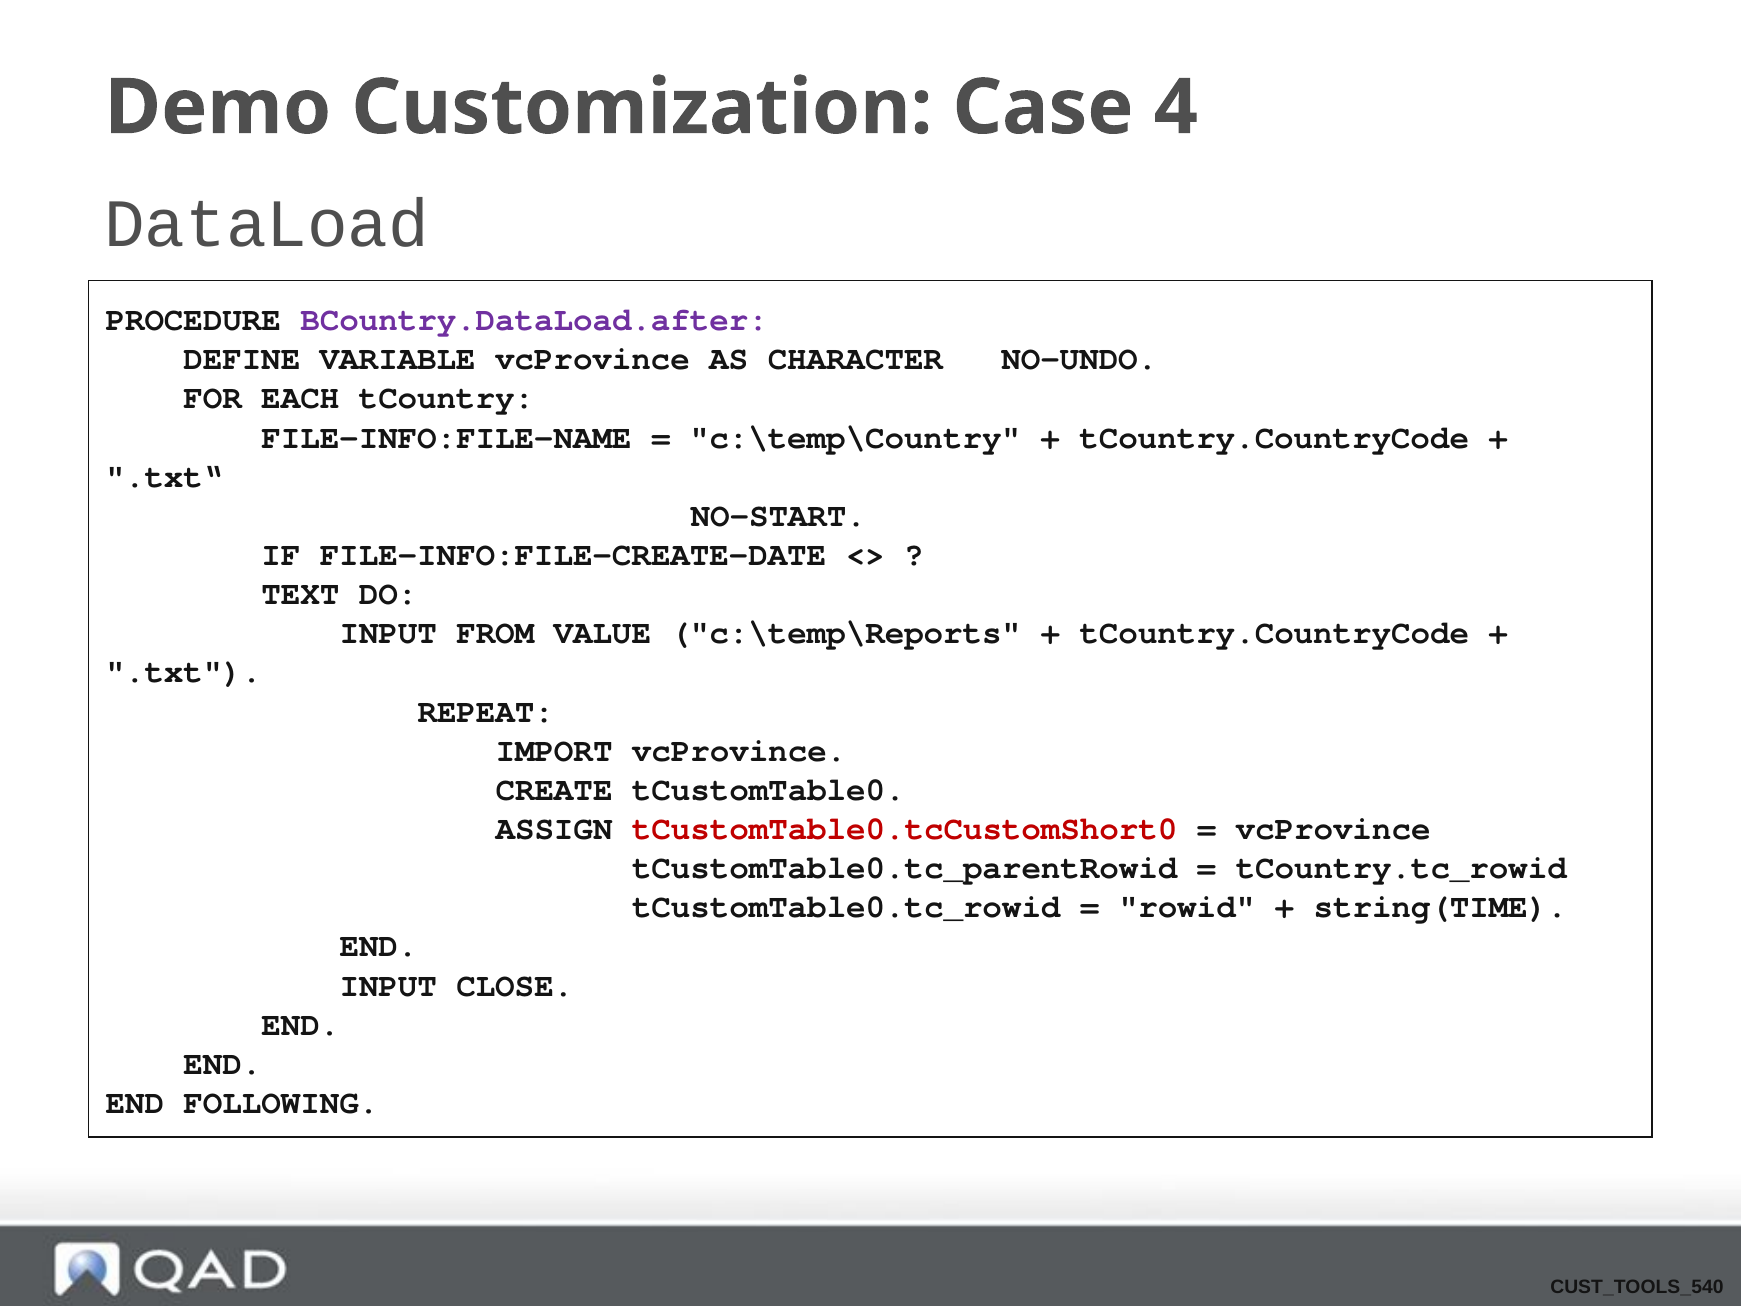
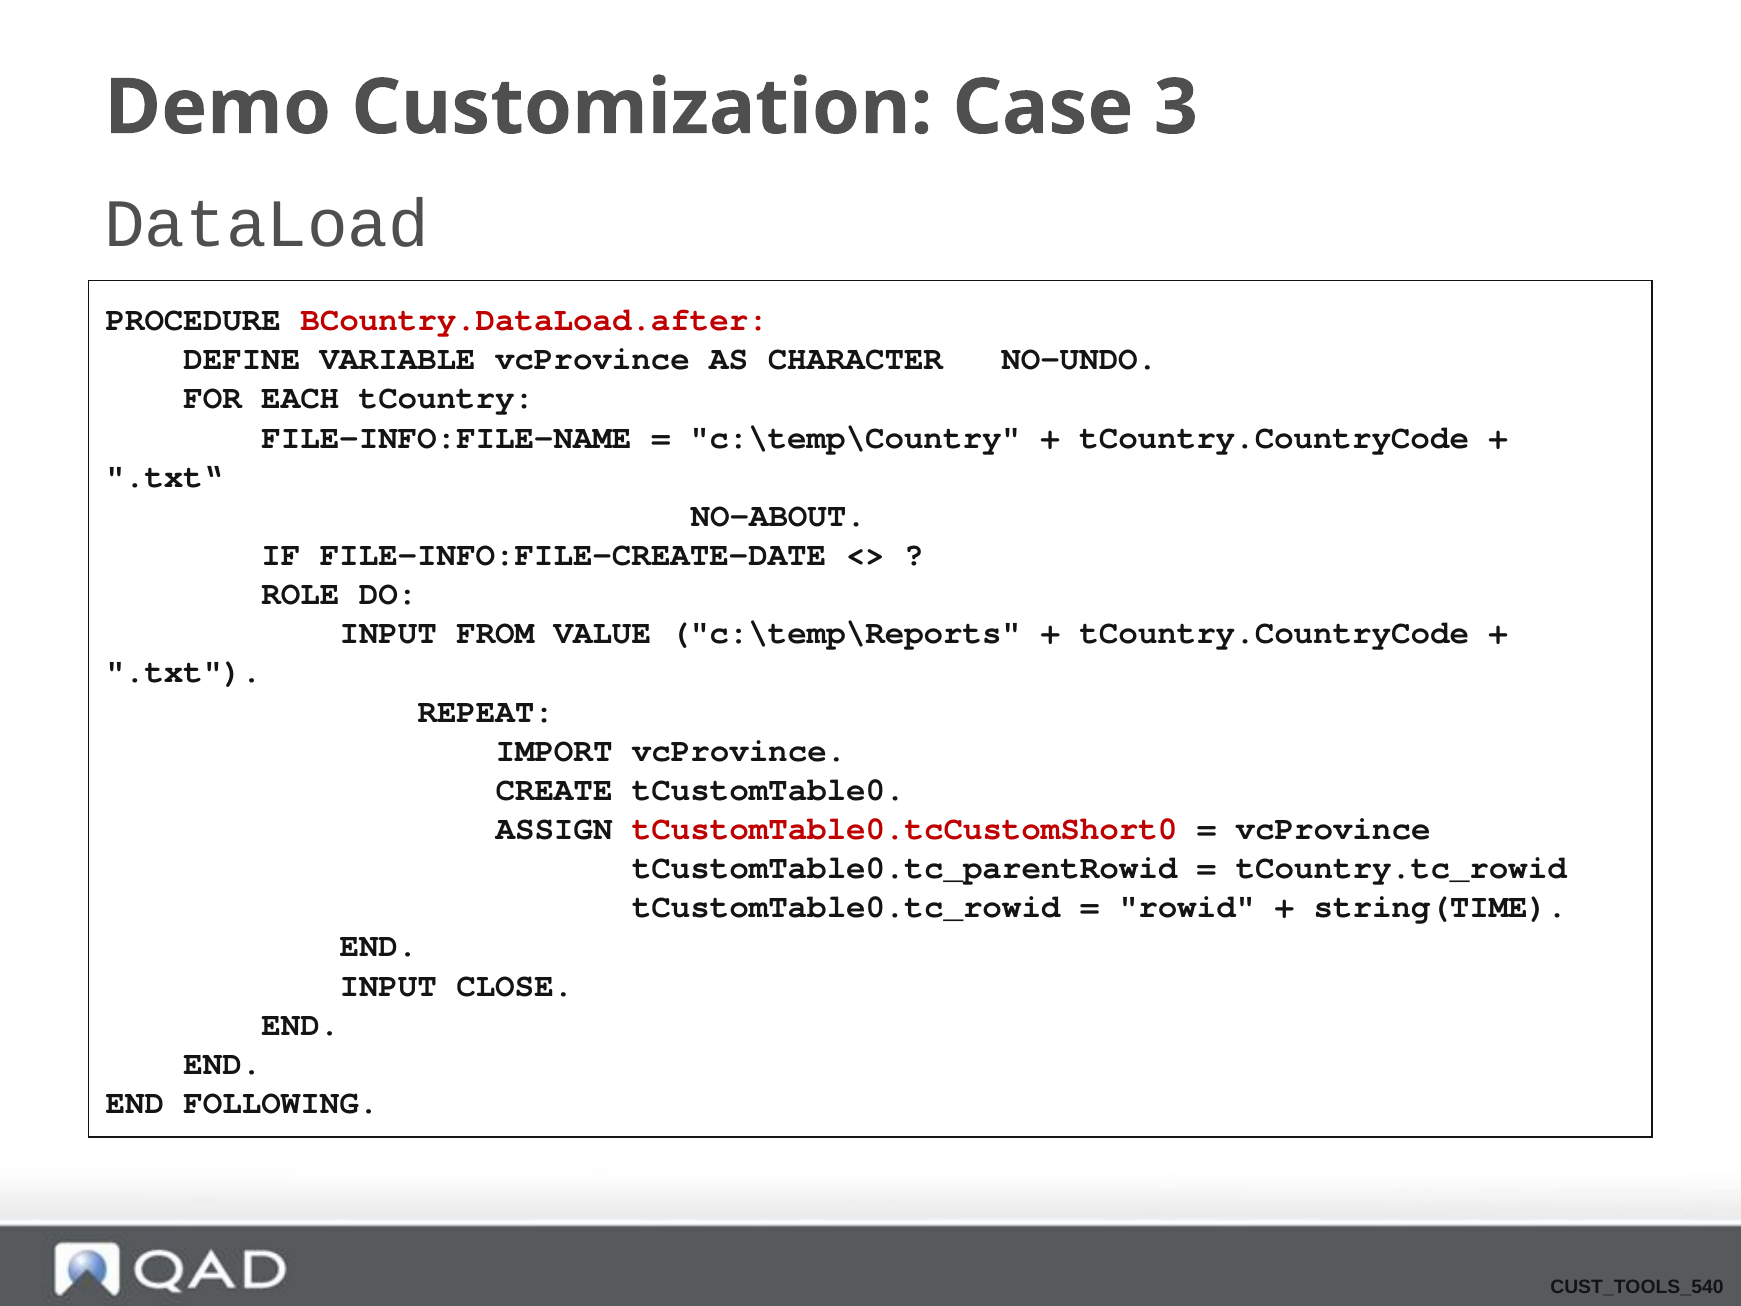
4: 4 -> 3
BCountry.DataLoad.after at (534, 320) colour: purple -> red
NO-START: NO-START -> NO-ABOUT
TEXT: TEXT -> ROLE
